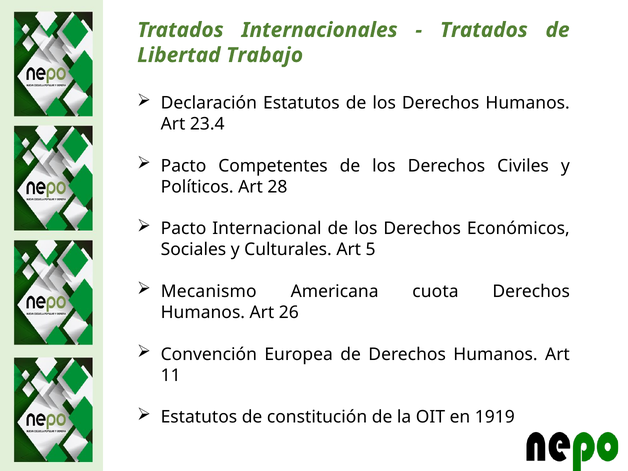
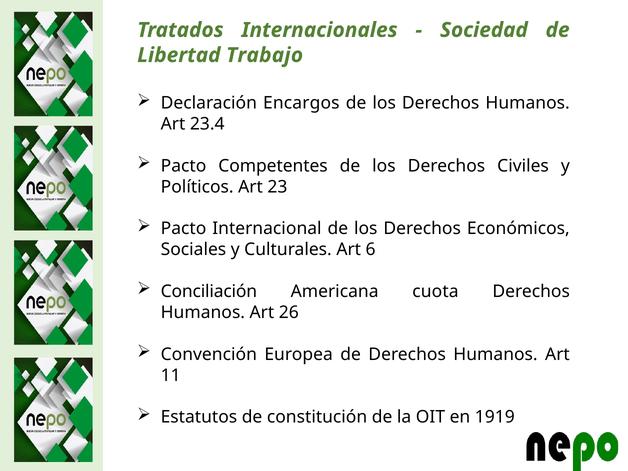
Tratados at (484, 30): Tratados -> Sociedad
Declaración Estatutos: Estatutos -> Encargos
28: 28 -> 23
5: 5 -> 6
Mecanismo: Mecanismo -> Conciliación
